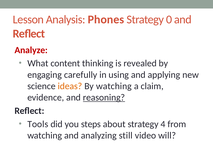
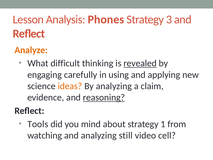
0: 0 -> 3
Analyze colour: red -> orange
content: content -> difficult
revealed underline: none -> present
By watching: watching -> analyzing
steps: steps -> mind
4: 4 -> 1
will: will -> cell
